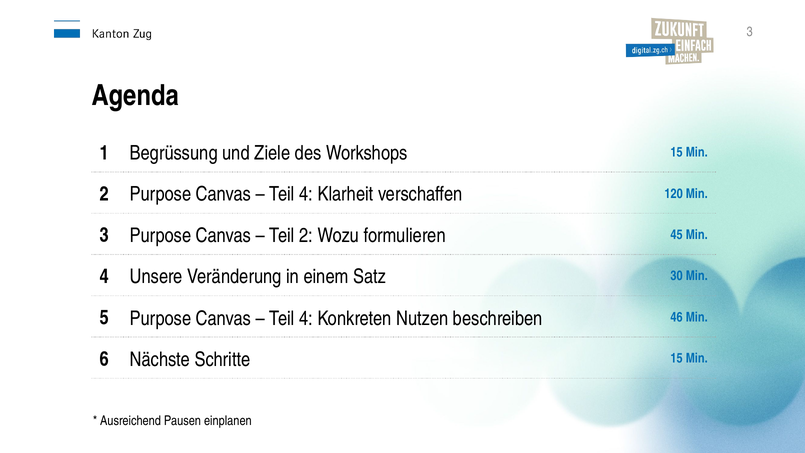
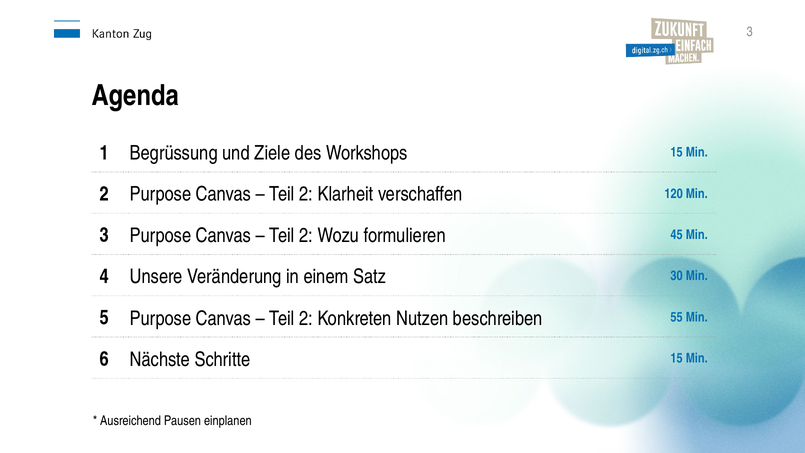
4 at (306, 194): 4 -> 2
4 at (306, 318): 4 -> 2
46: 46 -> 55
